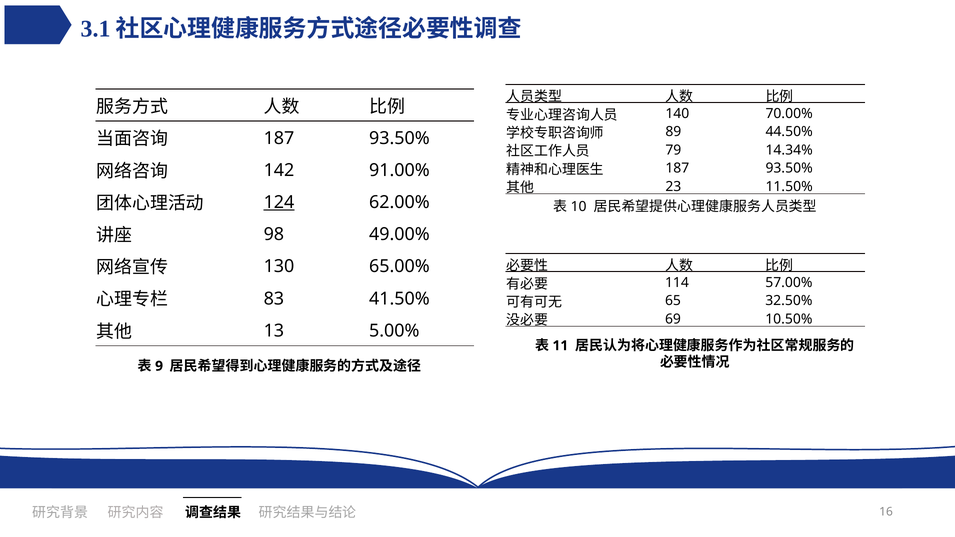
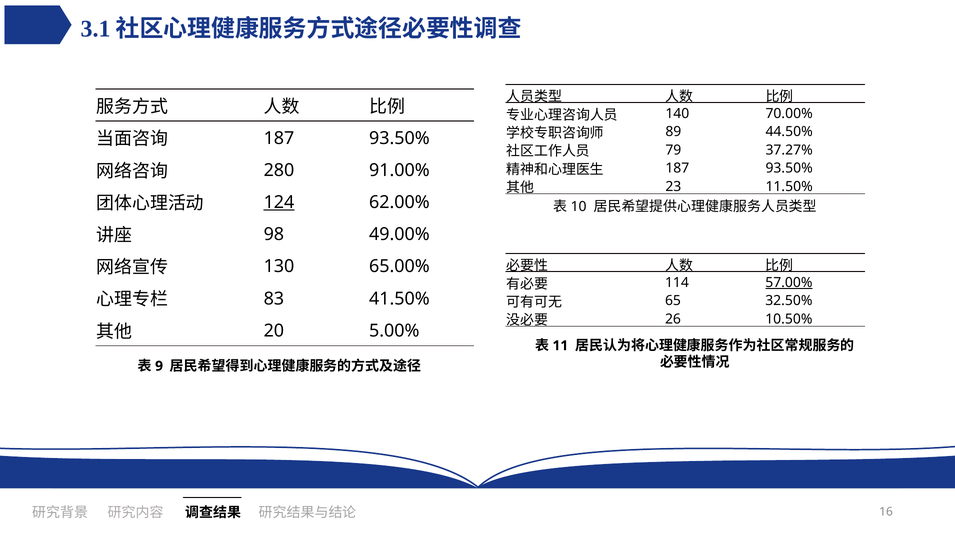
14.34%: 14.34% -> 37.27%
142: 142 -> 280
57.00% underline: none -> present
69: 69 -> 26
13: 13 -> 20
